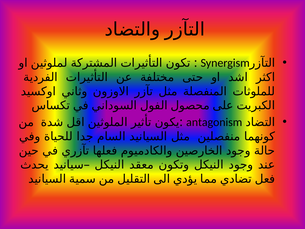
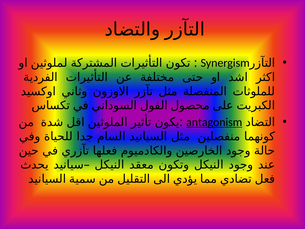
antagonism underline: none -> present
